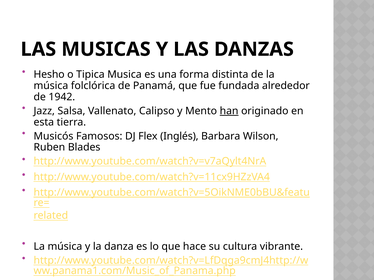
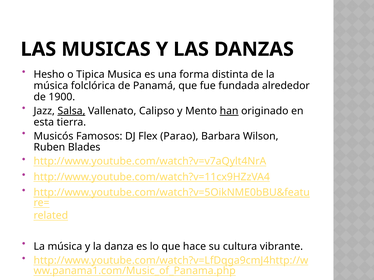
1942: 1942 -> 1900
Salsa underline: none -> present
Inglés: Inglés -> Parao
